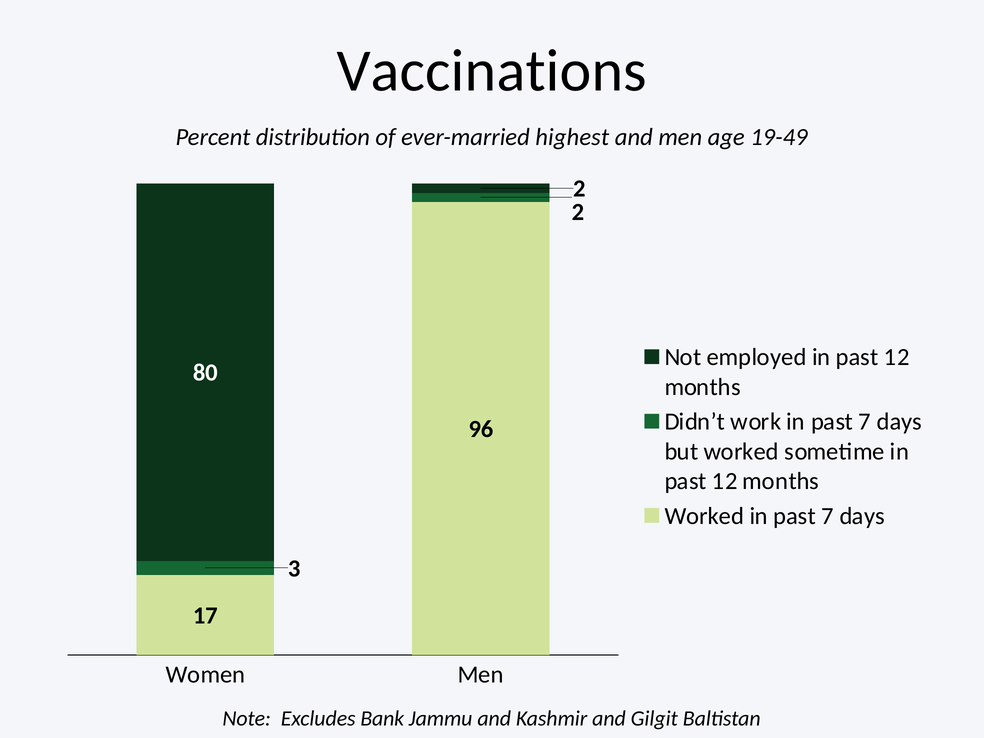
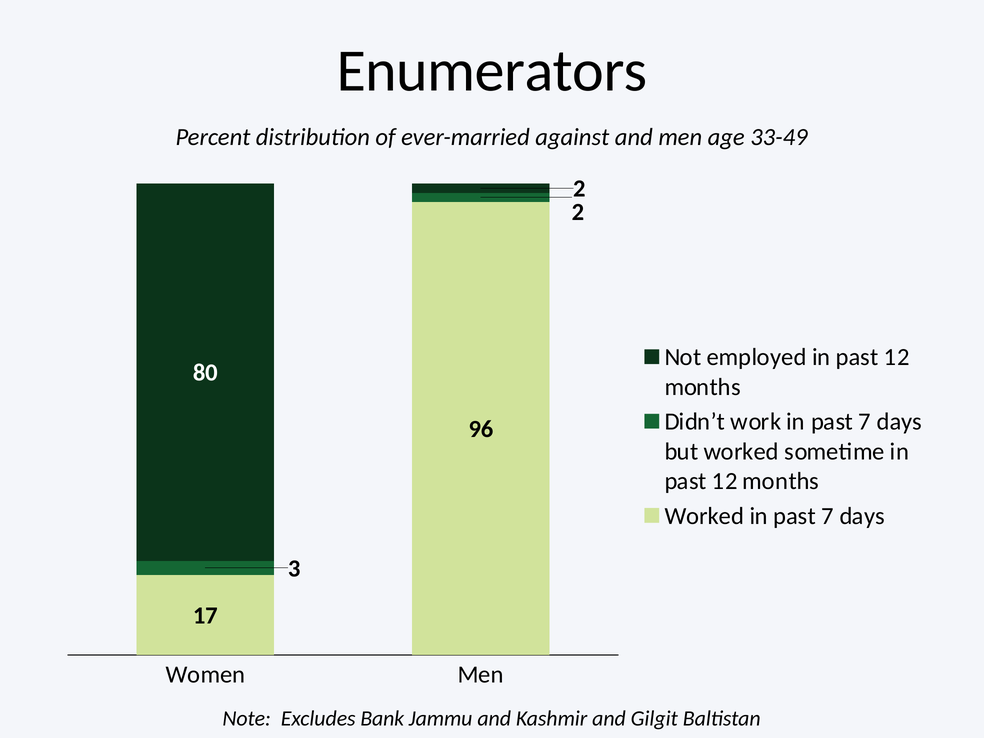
Vaccinations: Vaccinations -> Enumerators
highest: highest -> against
19-49: 19-49 -> 33-49
